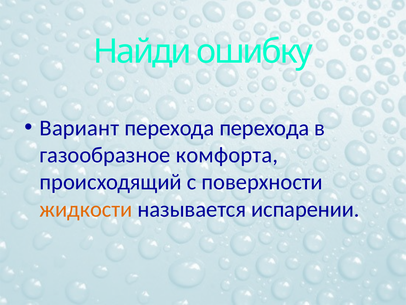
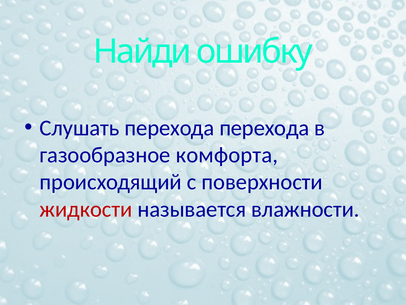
Вариант: Вариант -> Слушать
жидкости colour: orange -> red
испарении: испарении -> влажности
